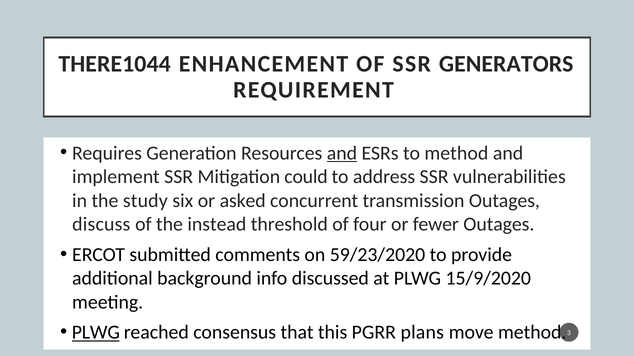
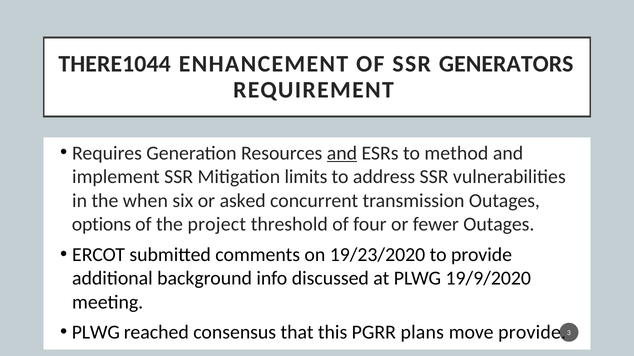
could: could -> limits
study: study -> when
discuss: discuss -> options
instead: instead -> project
59/23/2020: 59/23/2020 -> 19/23/2020
15/9/2020: 15/9/2020 -> 19/9/2020
PLWG at (96, 333) underline: present -> none
move method: method -> provide
